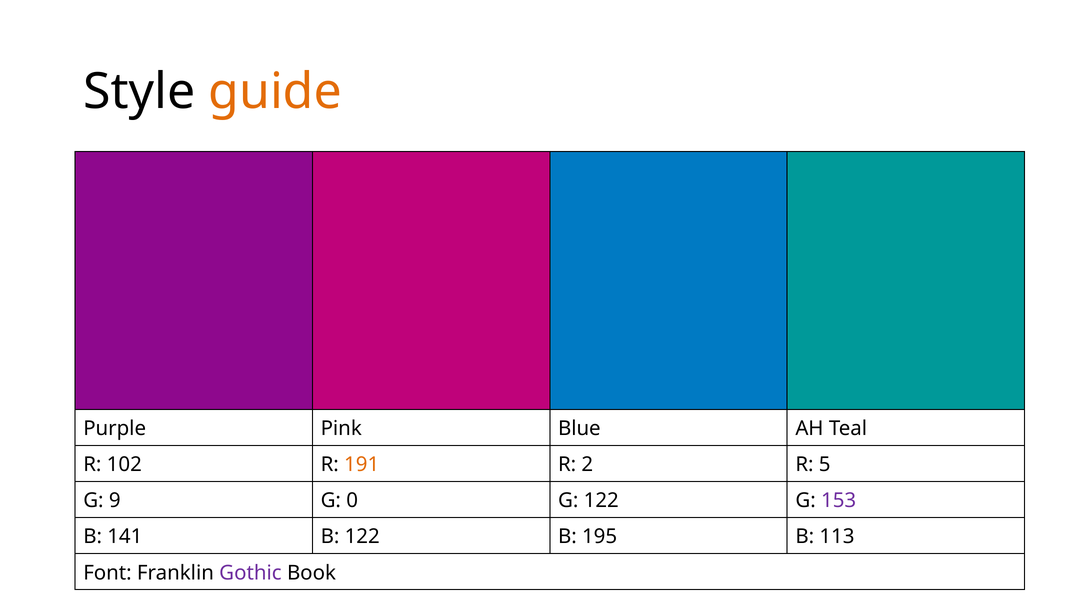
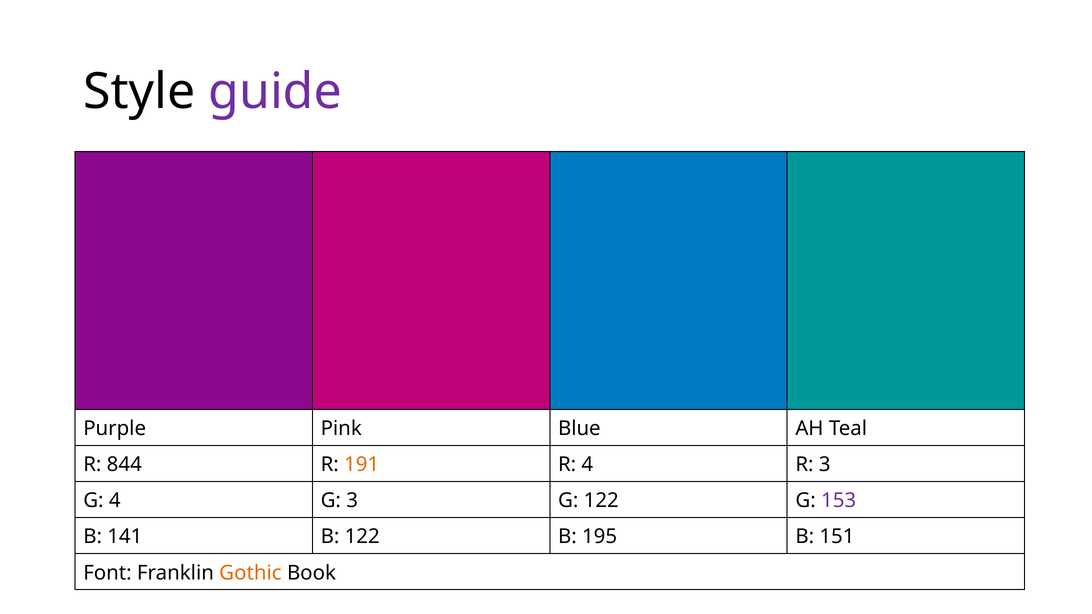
guide colour: orange -> purple
102: 102 -> 844
R 2: 2 -> 4
R 5: 5 -> 3
G 9: 9 -> 4
G 0: 0 -> 3
113: 113 -> 151
Gothic colour: purple -> orange
